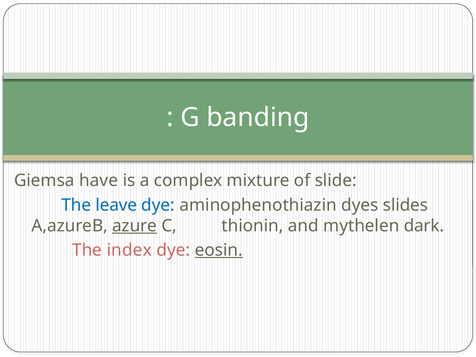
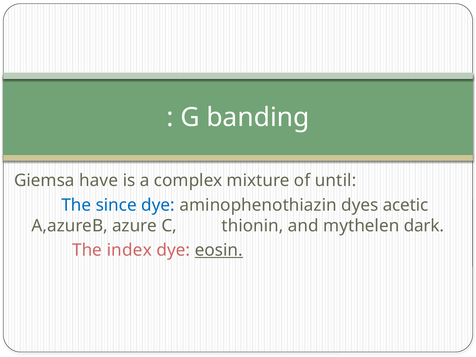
slide: slide -> until
leave: leave -> since
slides: slides -> acetic
azure underline: present -> none
